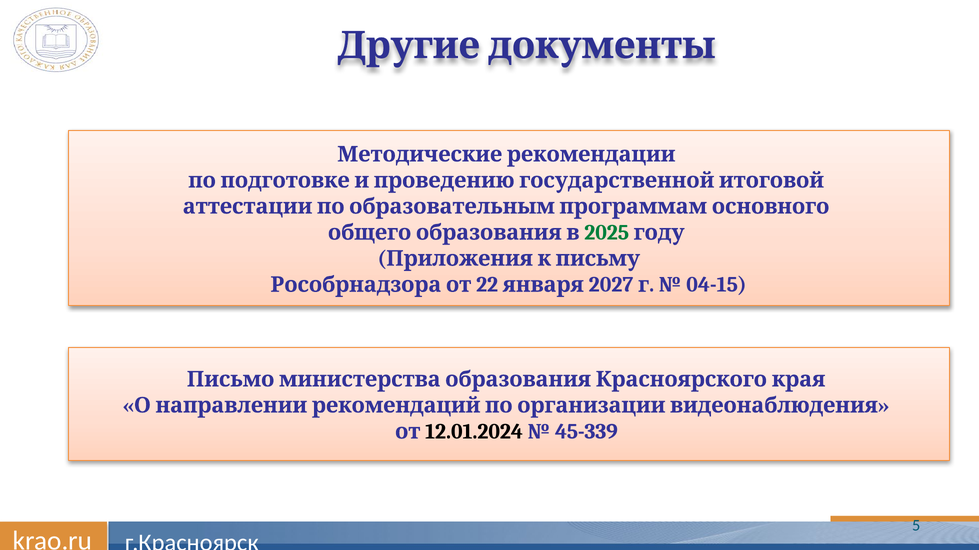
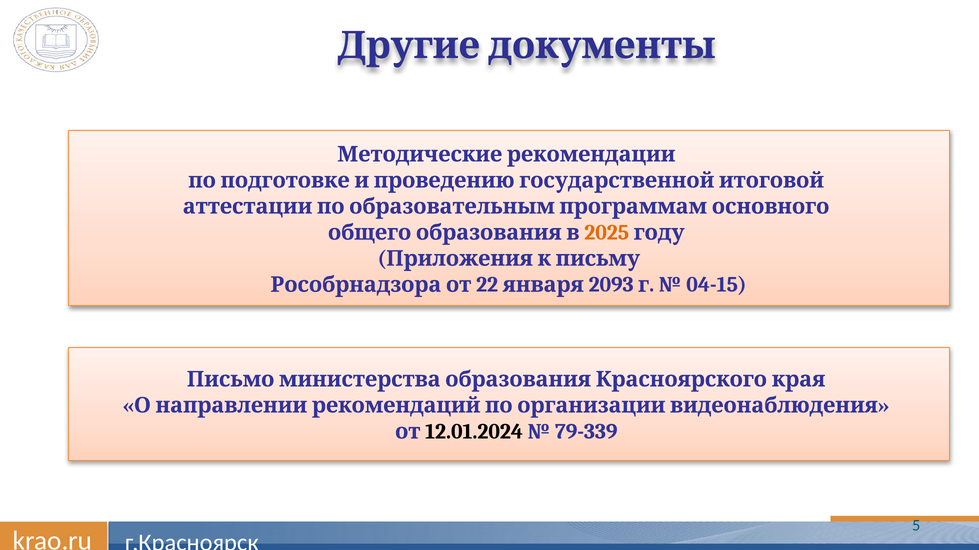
2025 colour: green -> orange
2027: 2027 -> 2093
45-339: 45-339 -> 79-339
